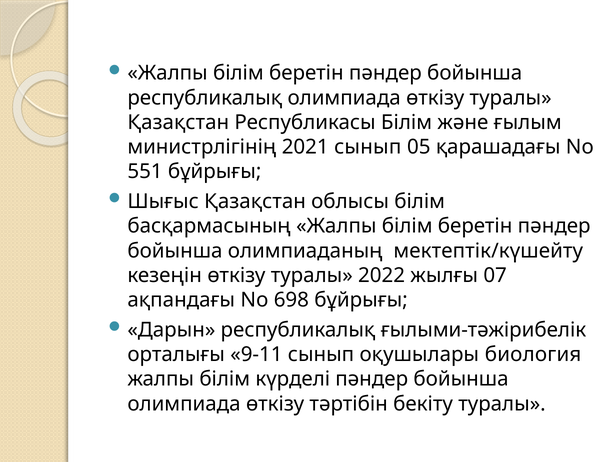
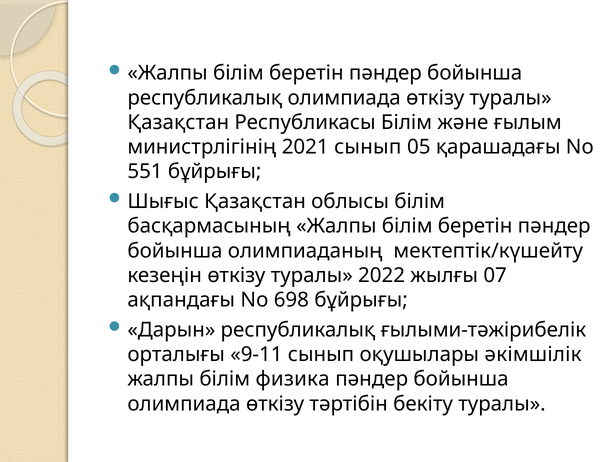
биология: биология -> әкімшілік
күрделі: күрделі -> физика
